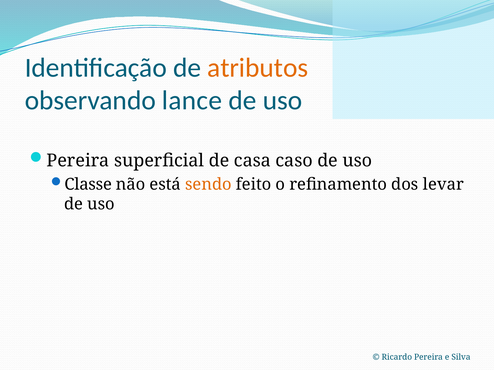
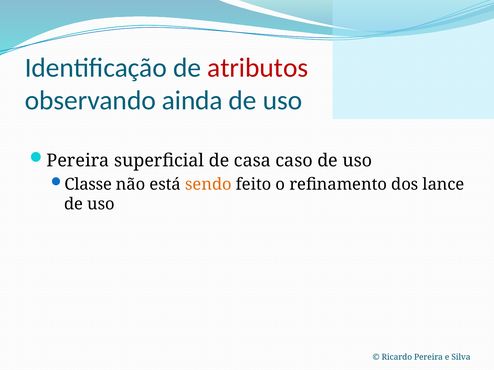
atributos colour: orange -> red
lance: lance -> ainda
levar: levar -> lance
